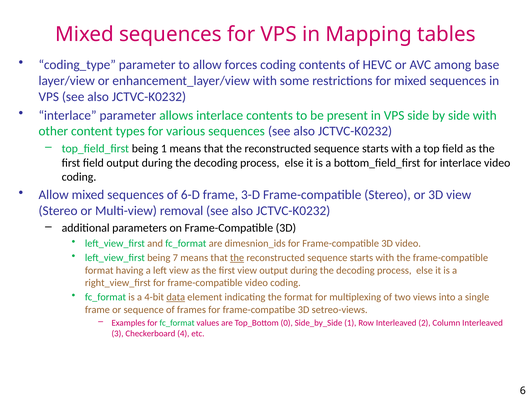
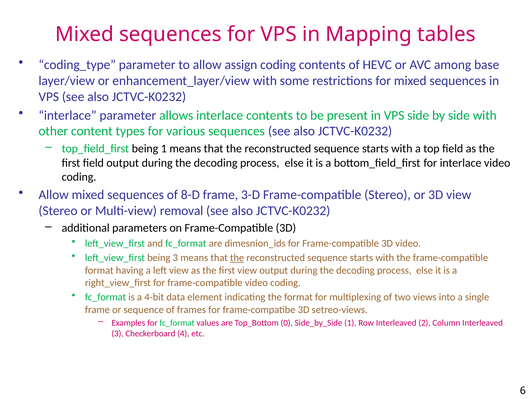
forces: forces -> assign
6-D: 6-D -> 8-D
being 7: 7 -> 3
data underline: present -> none
